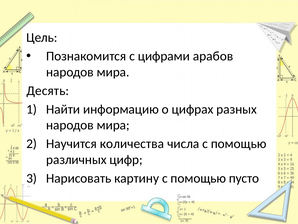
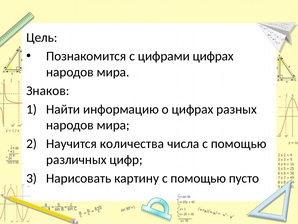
цифрами арабов: арабов -> цифрах
Десять: Десять -> Знаков
